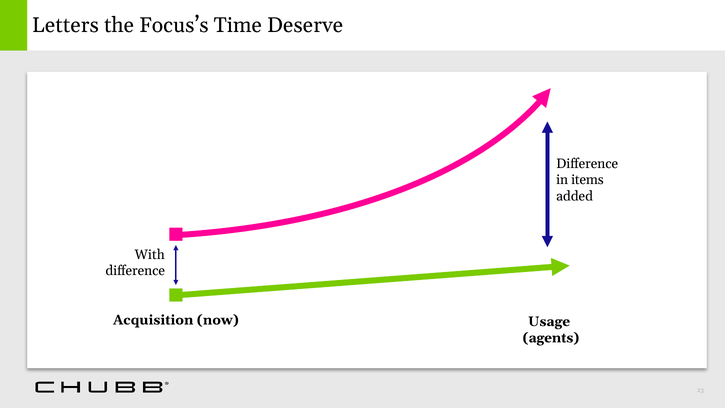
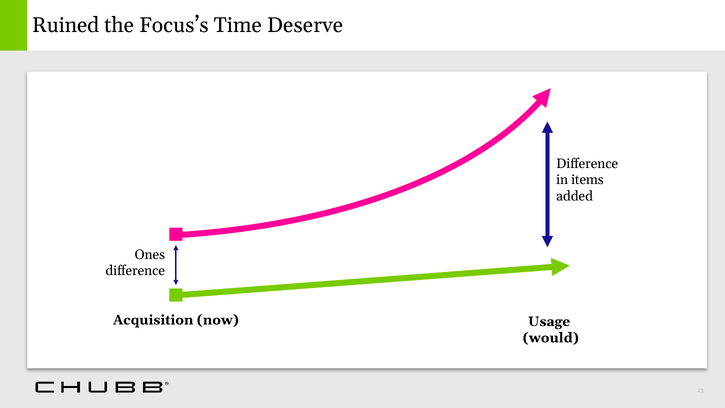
Letters: Letters -> Ruined
With: With -> Ones
agents: agents -> would
